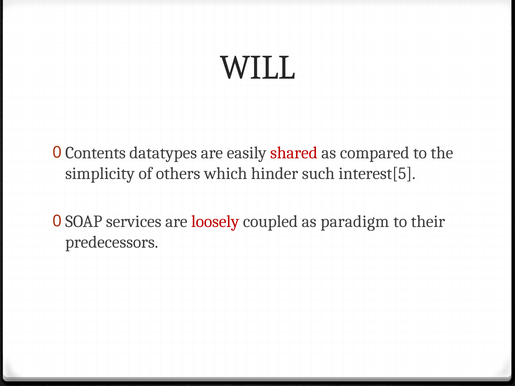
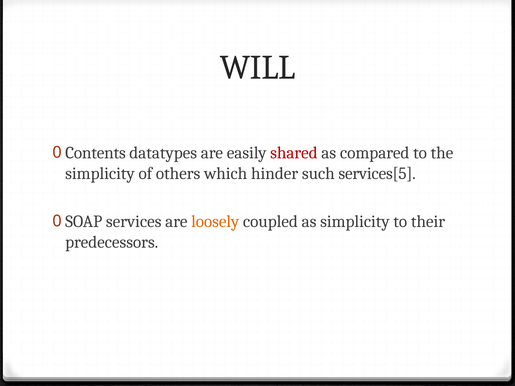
interest[5: interest[5 -> services[5
loosely colour: red -> orange
as paradigm: paradigm -> simplicity
